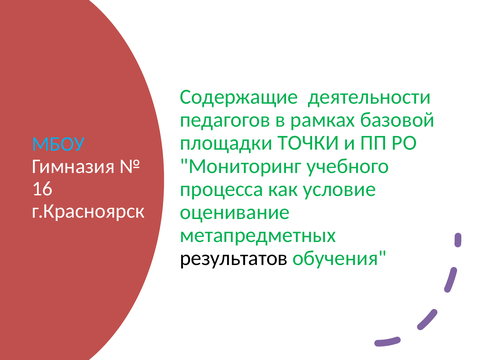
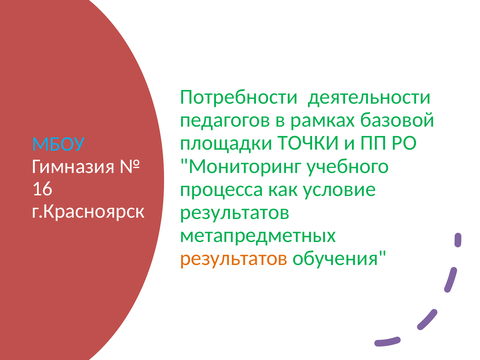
Содержащие: Содержащие -> Потребности
оценивание at (235, 212): оценивание -> результатов
результатов at (234, 258) colour: black -> orange
